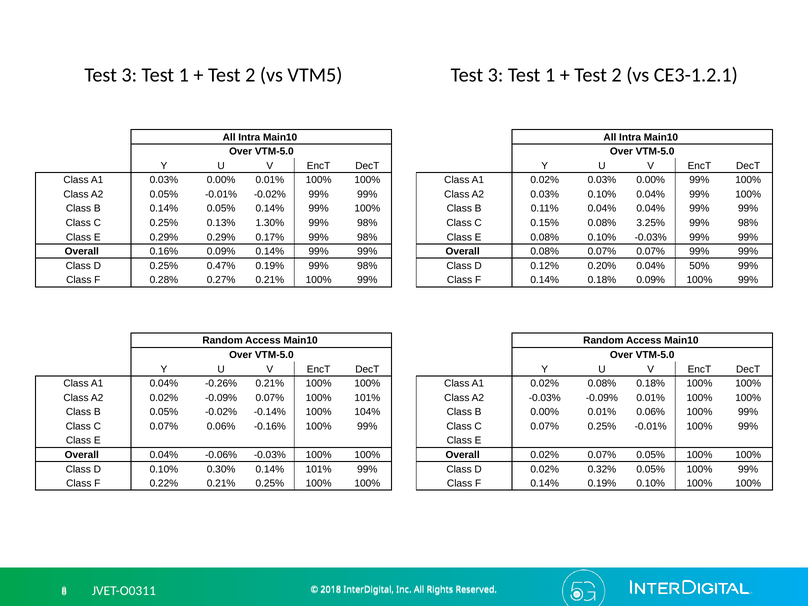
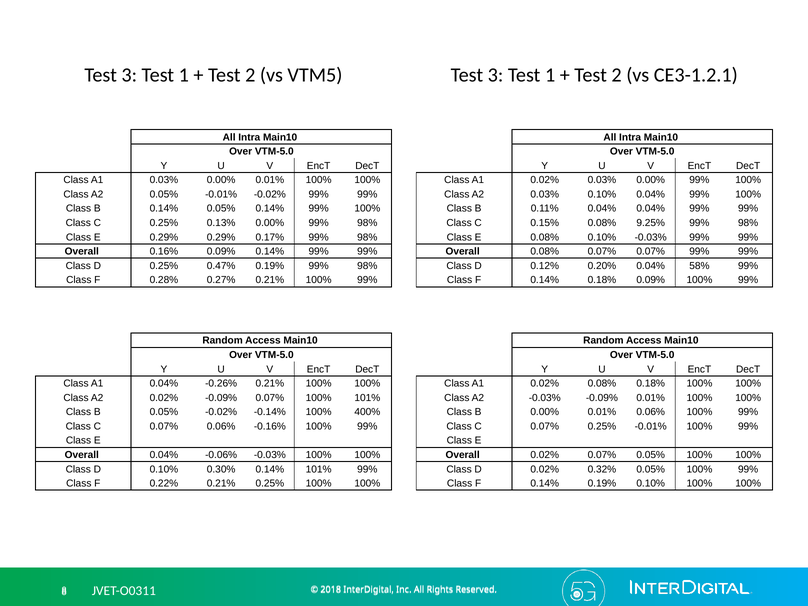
0.13% 1.30%: 1.30% -> 0.00%
3.25%: 3.25% -> 9.25%
50%: 50% -> 58%
104%: 104% -> 400%
